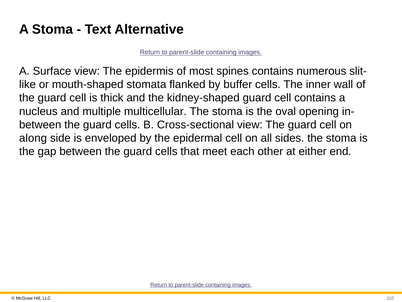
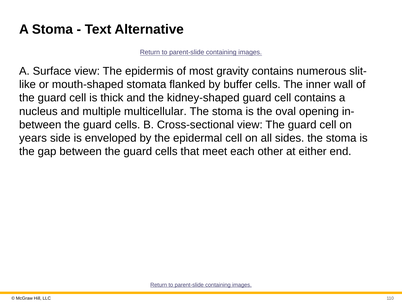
spines: spines -> gravity
along: along -> years
